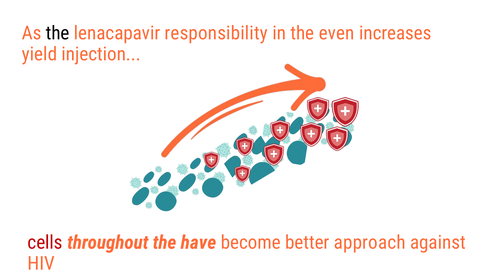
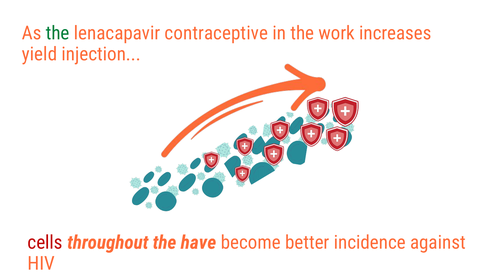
the at (58, 33) colour: black -> green
responsibility: responsibility -> contraceptive
even: even -> work
approach: approach -> incidence
